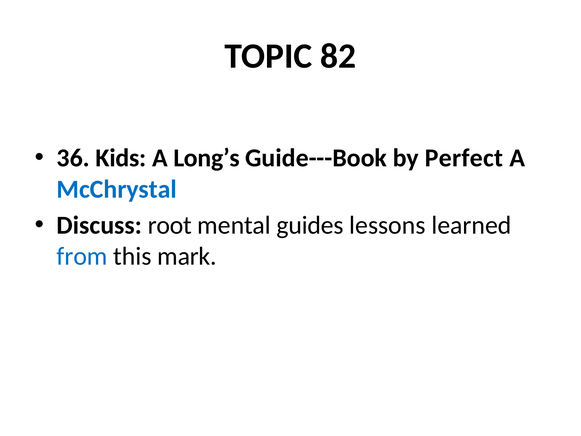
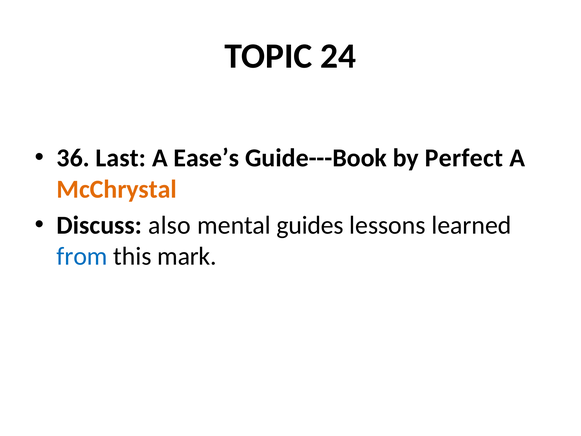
82: 82 -> 24
Kids: Kids -> Last
Long’s: Long’s -> Ease’s
McChrystal colour: blue -> orange
root: root -> also
